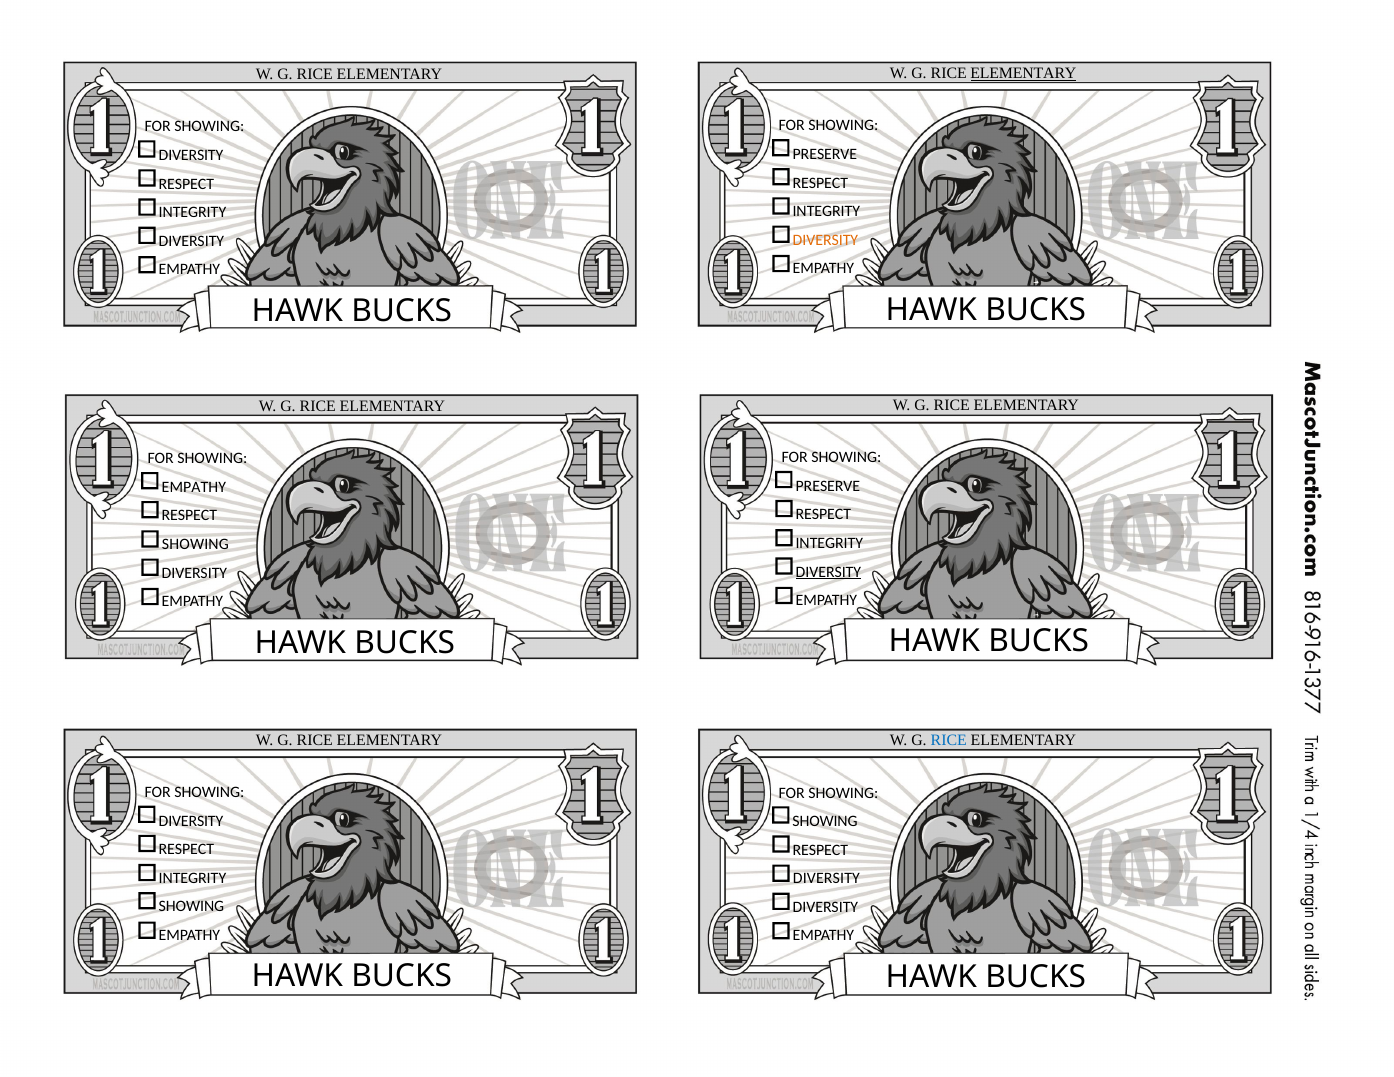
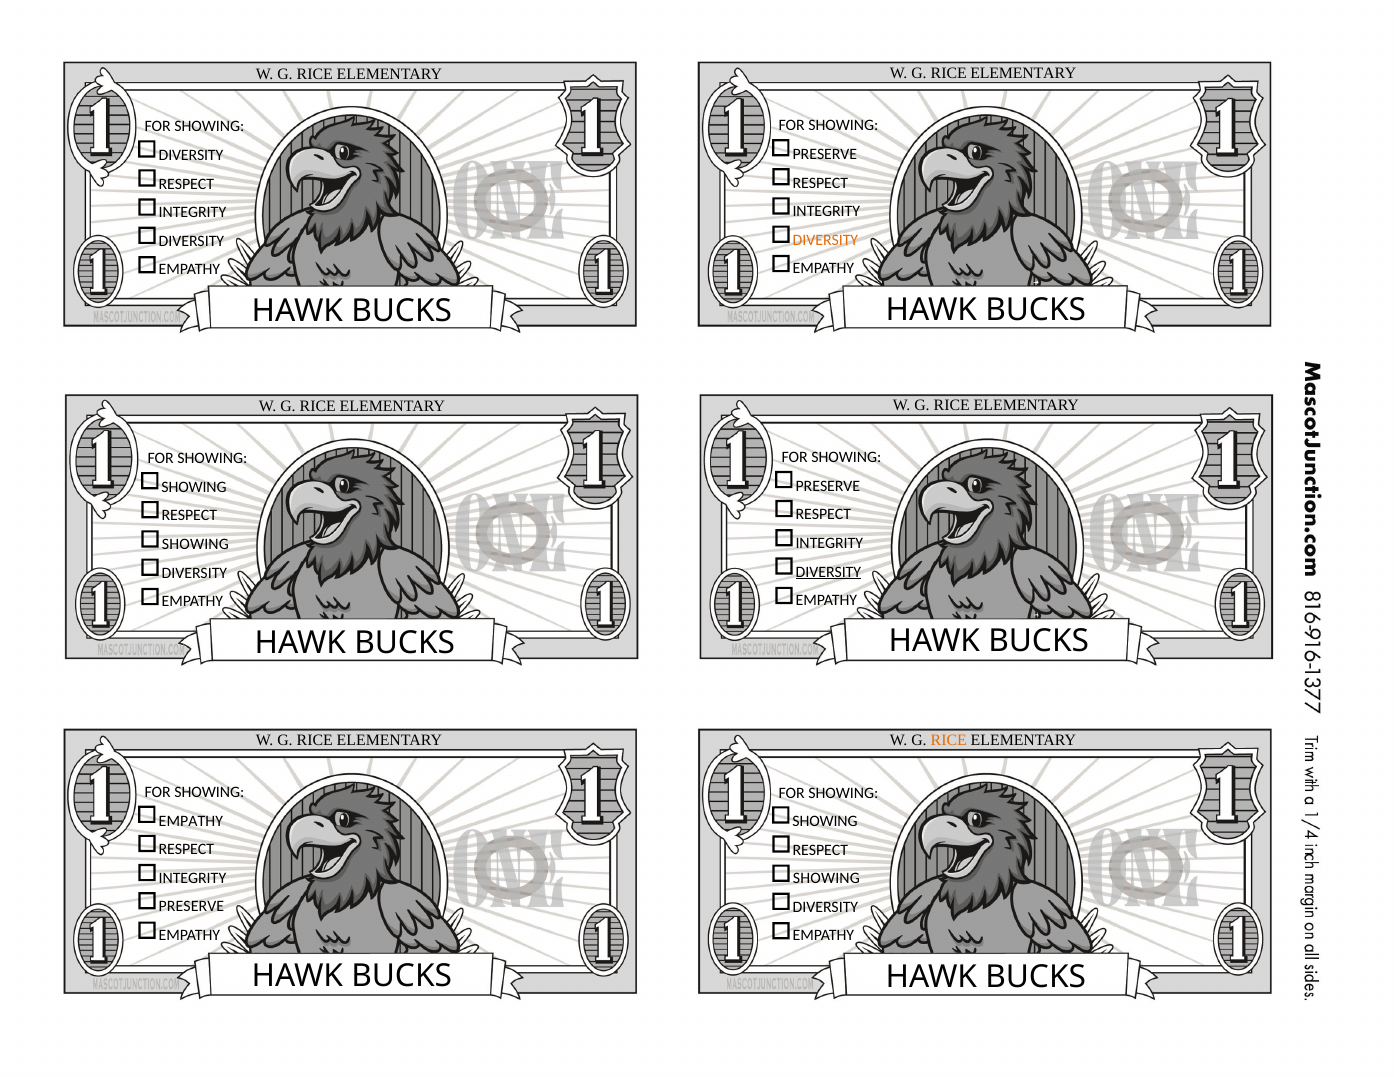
ELEMENTARY at (1023, 74) underline: present -> none
EMPATHY at (194, 487): EMPATHY -> SHOWING
RICE at (949, 741) colour: blue -> orange
DIVERSITY at (191, 821): DIVERSITY -> EMPATHY
DIVERSITY at (826, 879): DIVERSITY -> SHOWING
SHOWING at (191, 907): SHOWING -> PRESERVE
